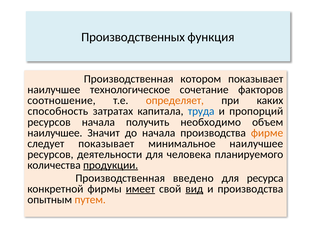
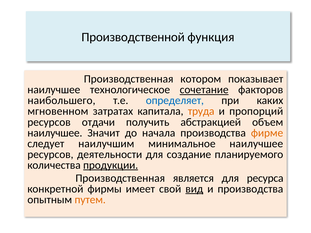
Производственных: Производственных -> Производственной
сочетание underline: none -> present
соотношение: соотношение -> наибольшего
определяет colour: orange -> blue
способность: способность -> мгновенном
труда colour: blue -> orange
ресурсов начала: начала -> отдачи
необходимо: необходимо -> абстракцией
следует показывает: показывает -> наилучшим
человека: человека -> создание
введено: введено -> является
имеет underline: present -> none
